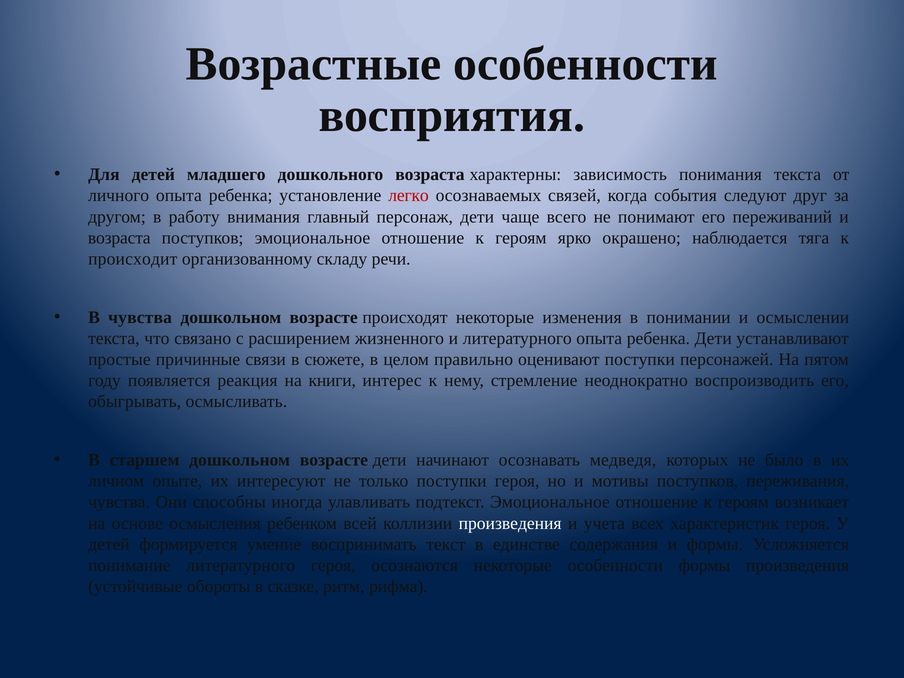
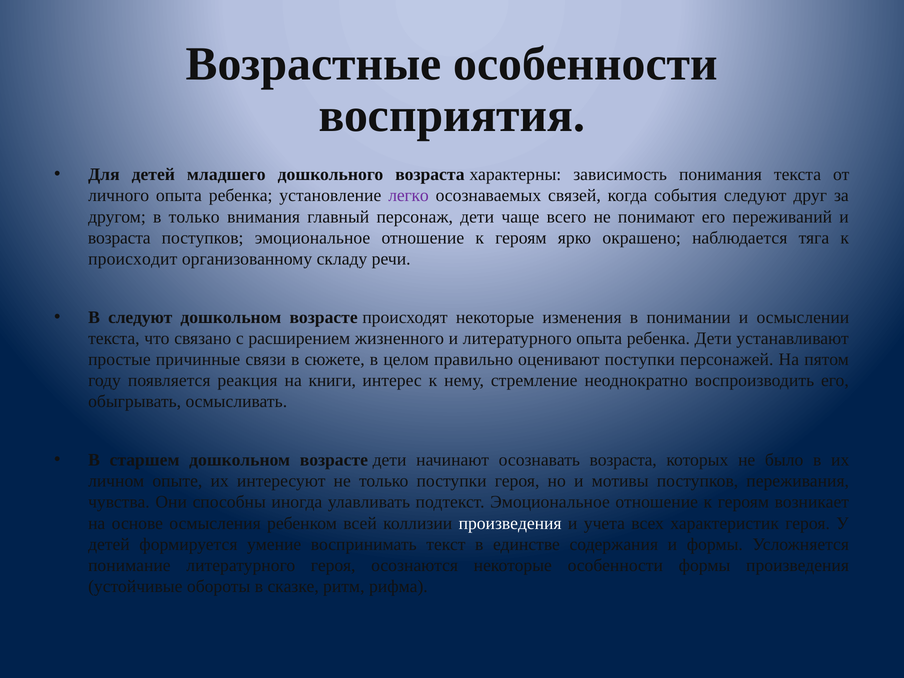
легко colour: red -> purple
в работу: работу -> только
В чувства: чувства -> следуют
осознавать медведя: медведя -> возраста
